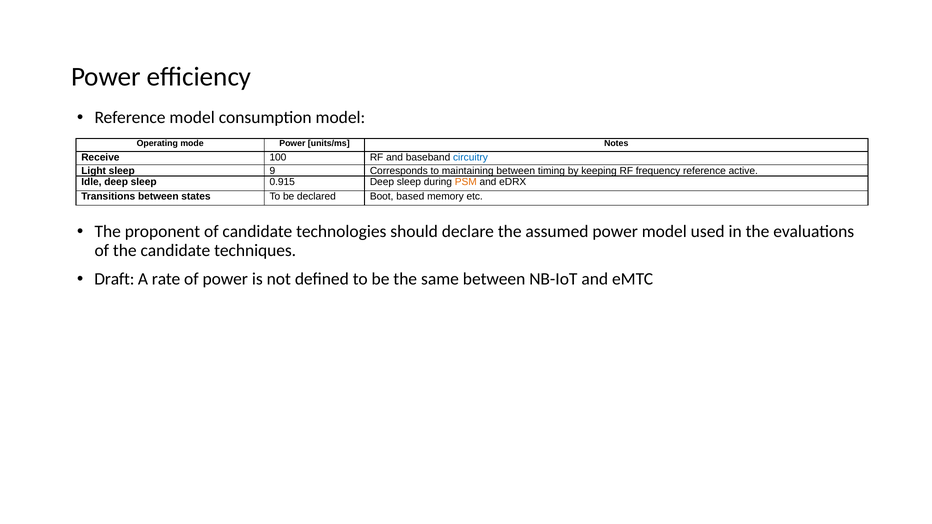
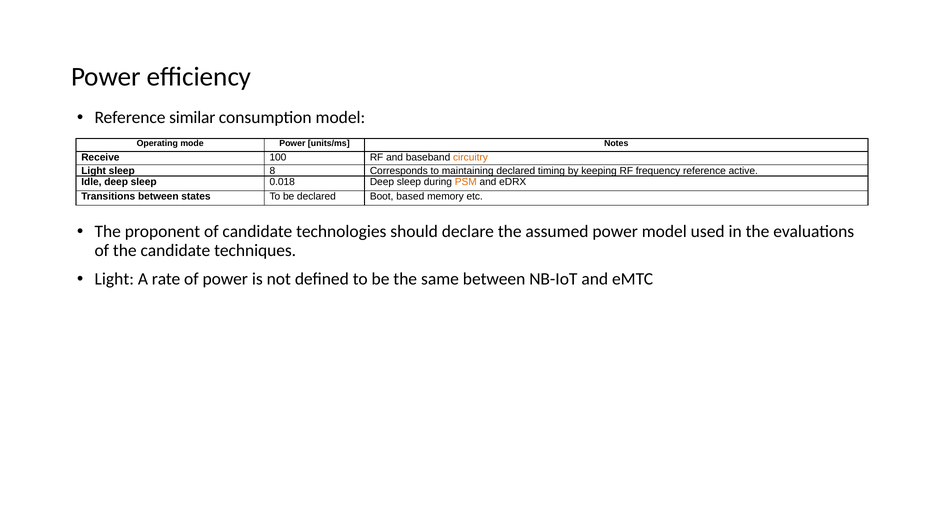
Reference model: model -> similar
circuitry colour: blue -> orange
9: 9 -> 8
maintaining between: between -> declared
0.915: 0.915 -> 0.018
Draft at (114, 279): Draft -> Light
